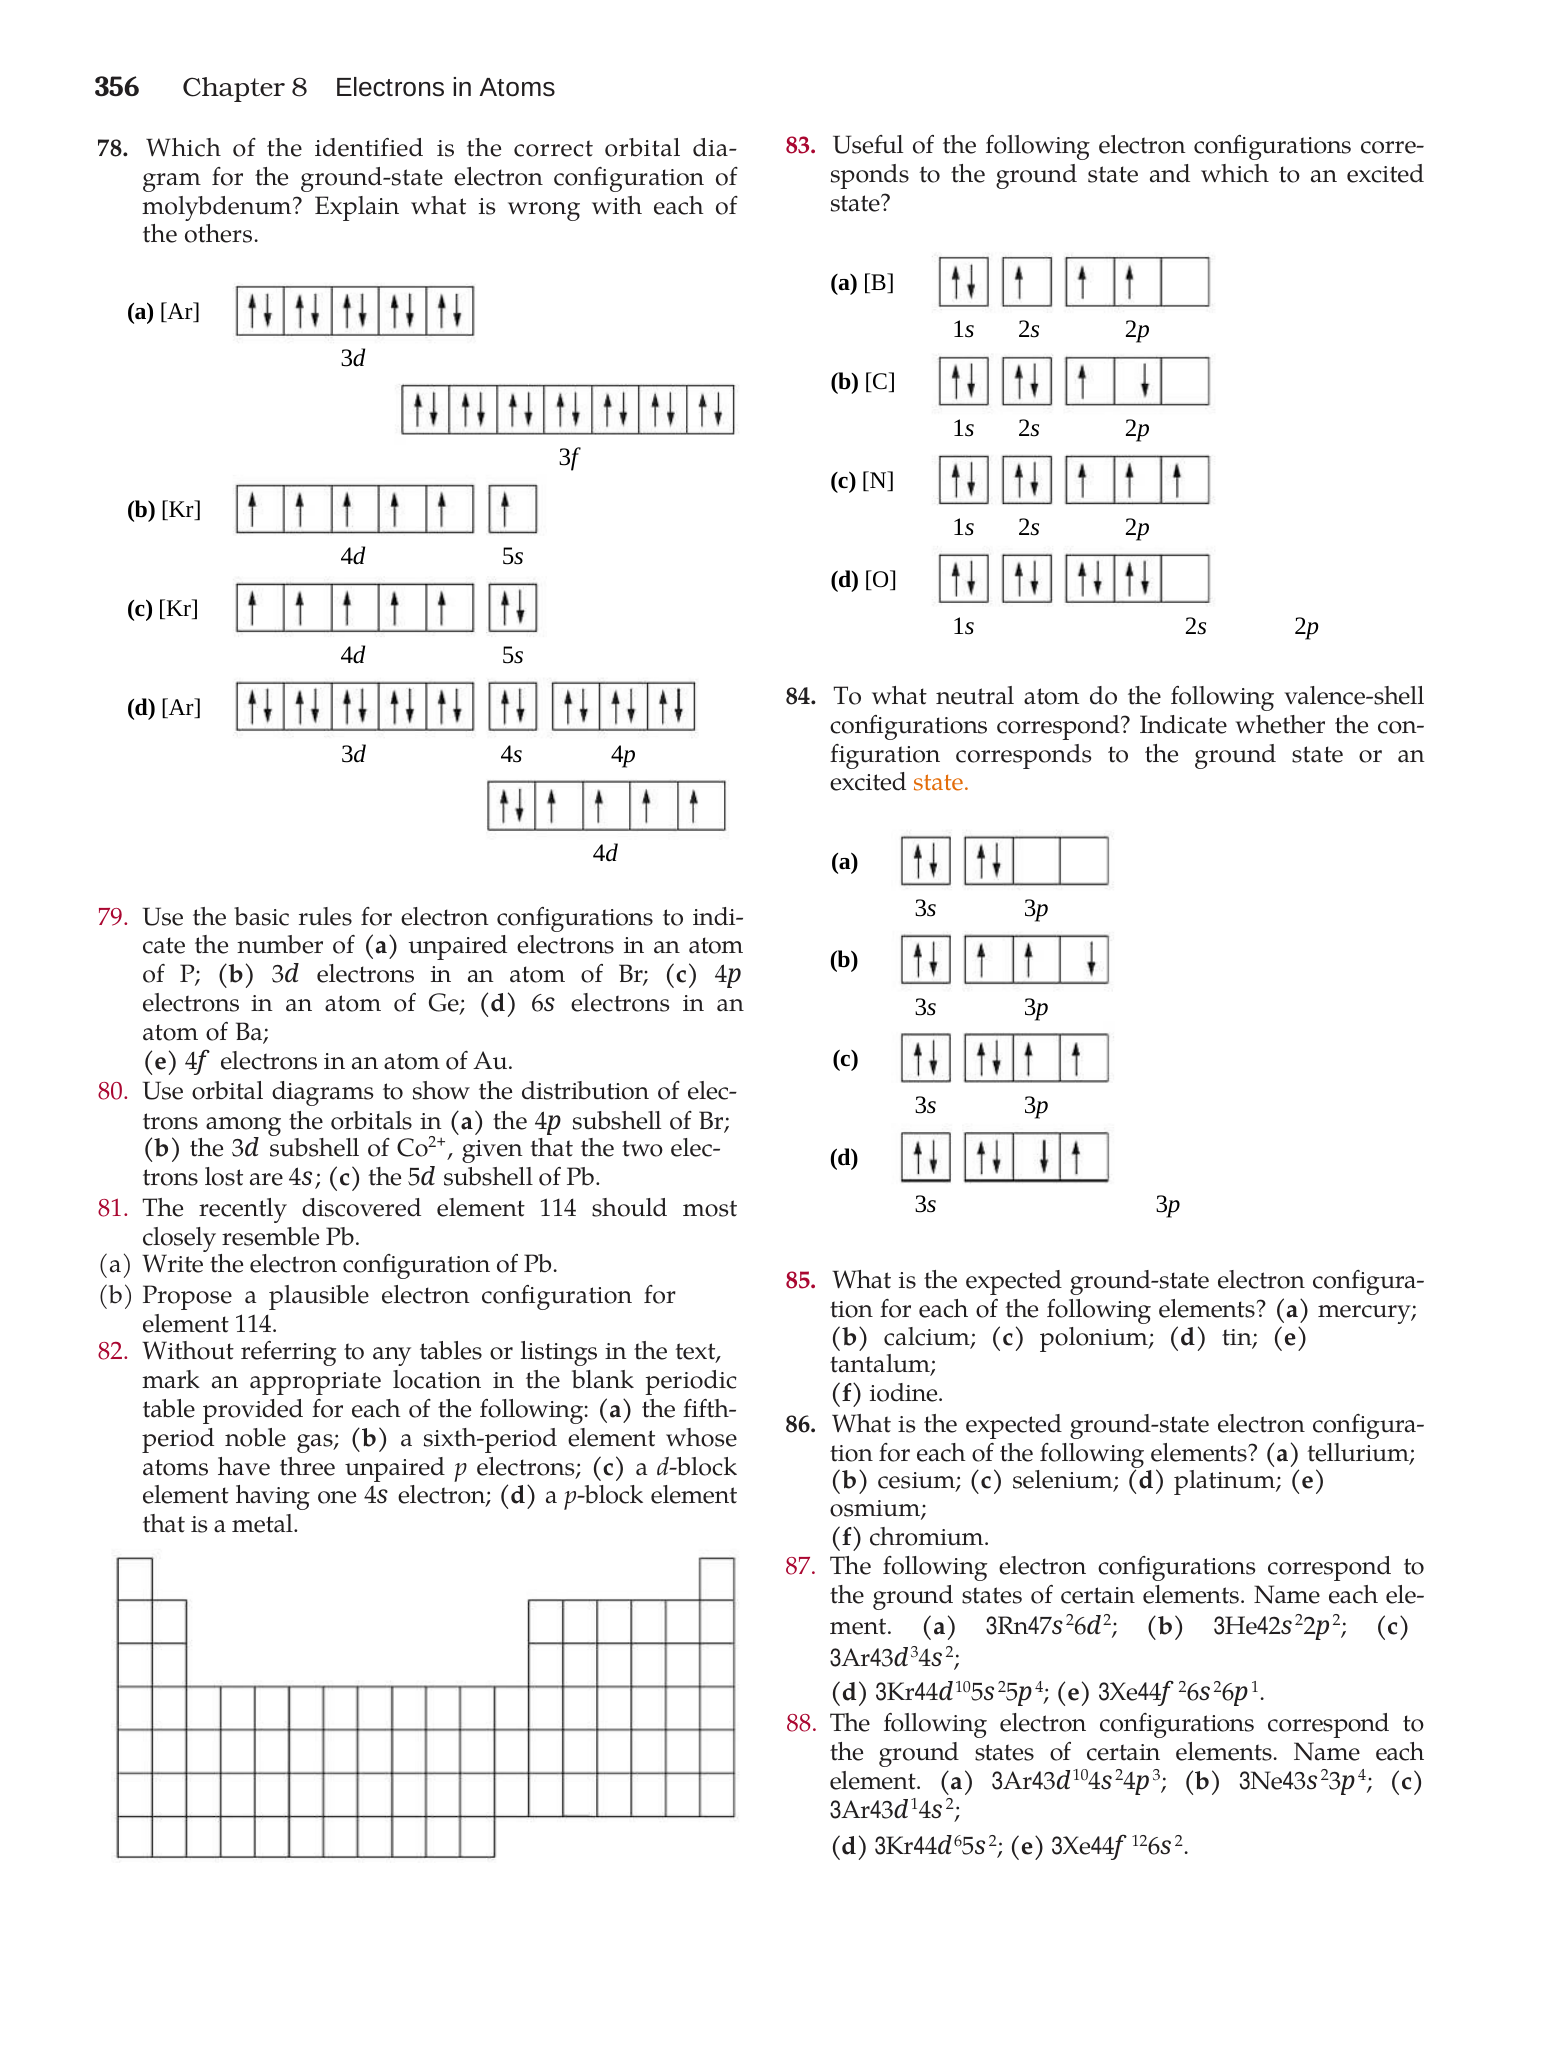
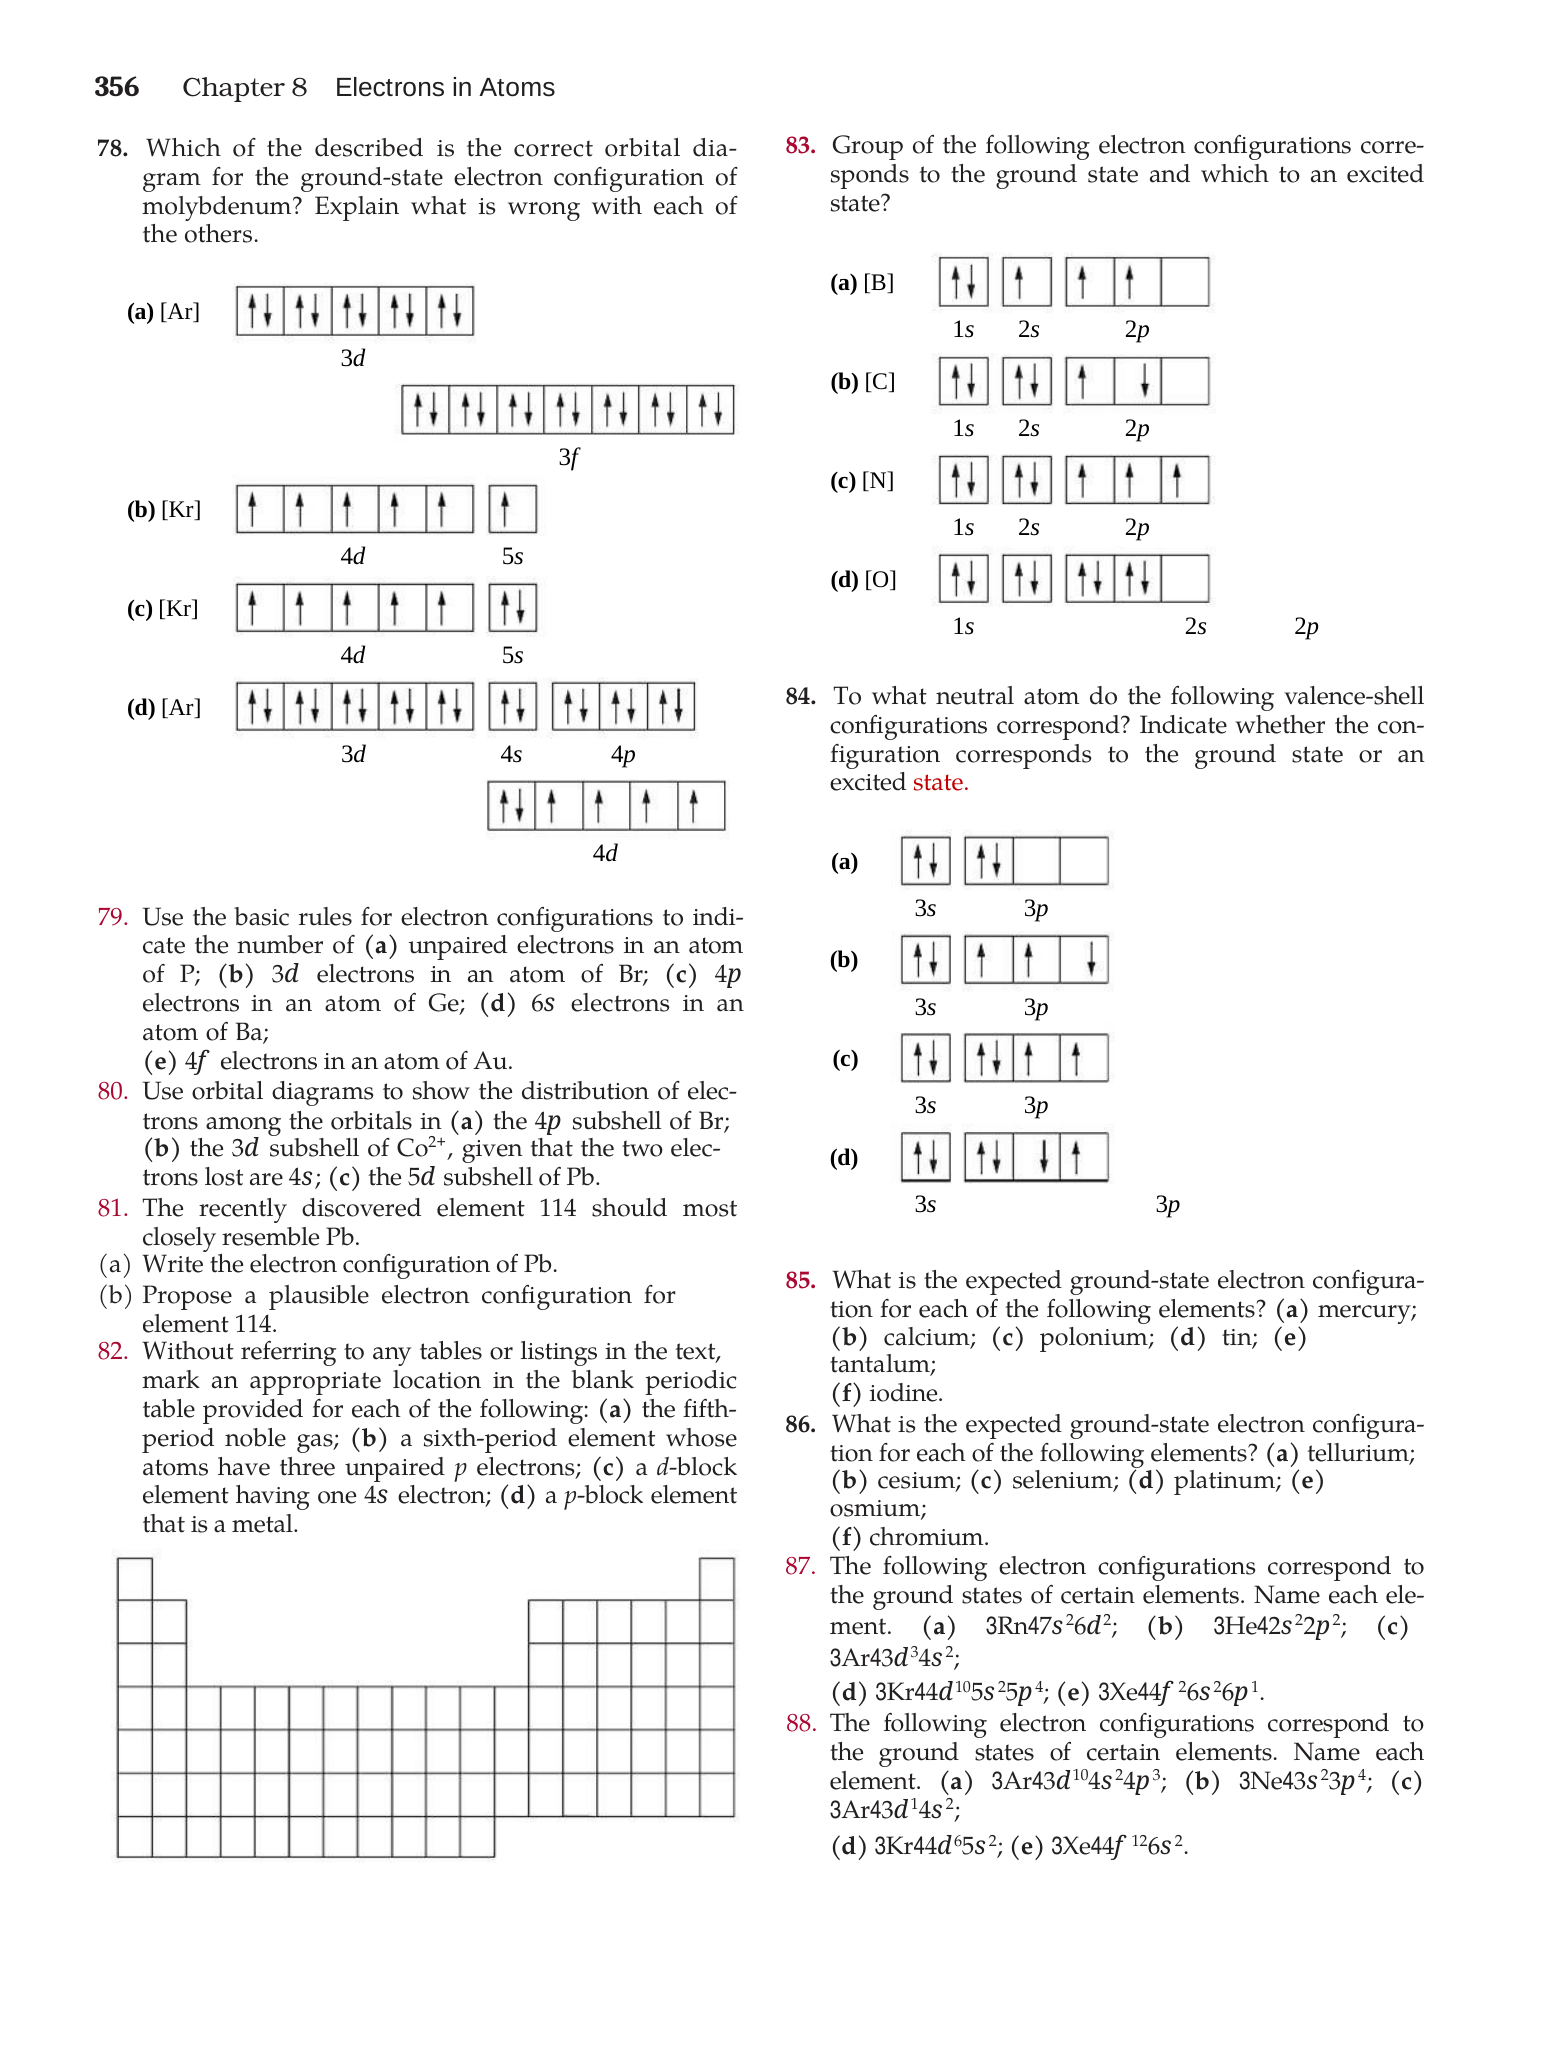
Useful: Useful -> Group
identified: identified -> described
state at (941, 783) colour: orange -> red
